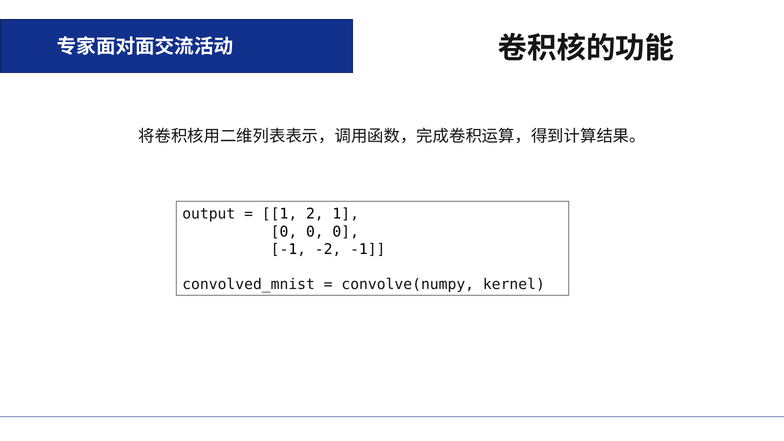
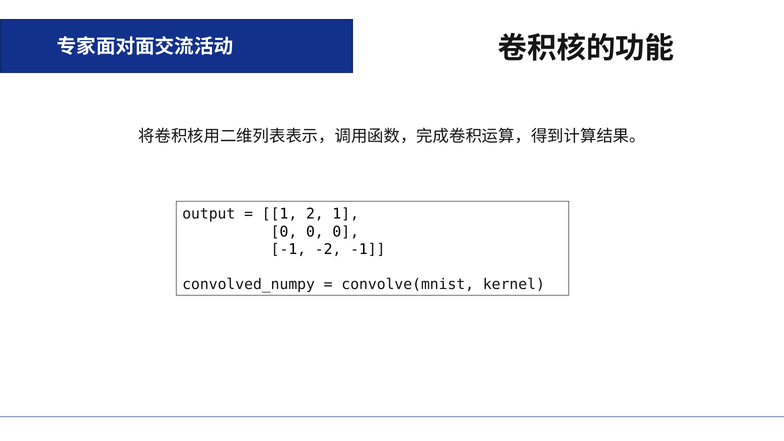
convolved_mnist: convolved_mnist -> convolved_numpy
convolve(numpy: convolve(numpy -> convolve(mnist
